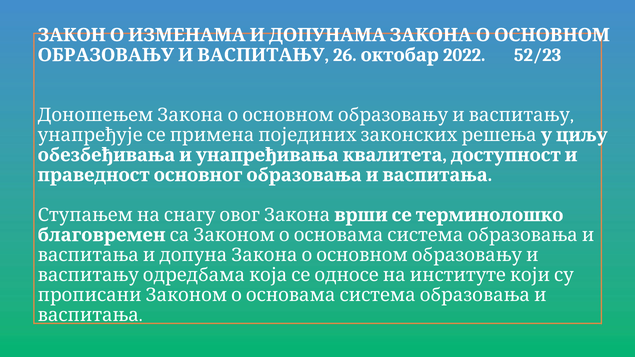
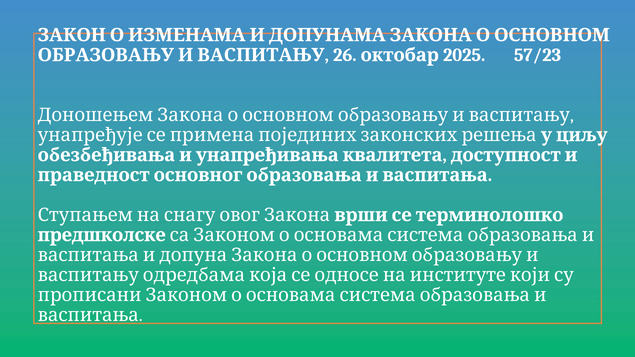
2022: 2022 -> 2025
52/23: 52/23 -> 57/23
благовремен: благовремен -> предшколске
